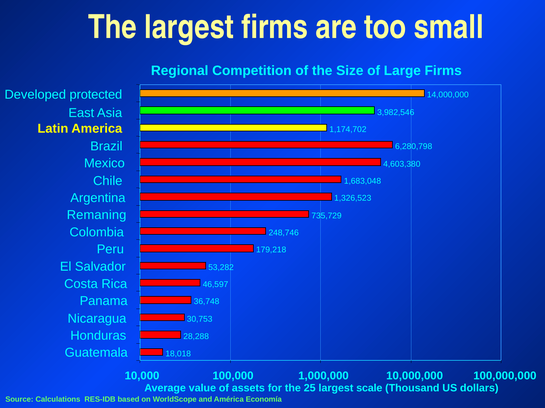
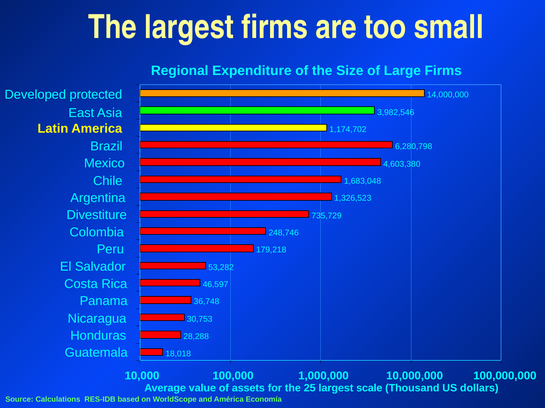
Competition: Competition -> Expenditure
Remaning: Remaning -> Divestiture
